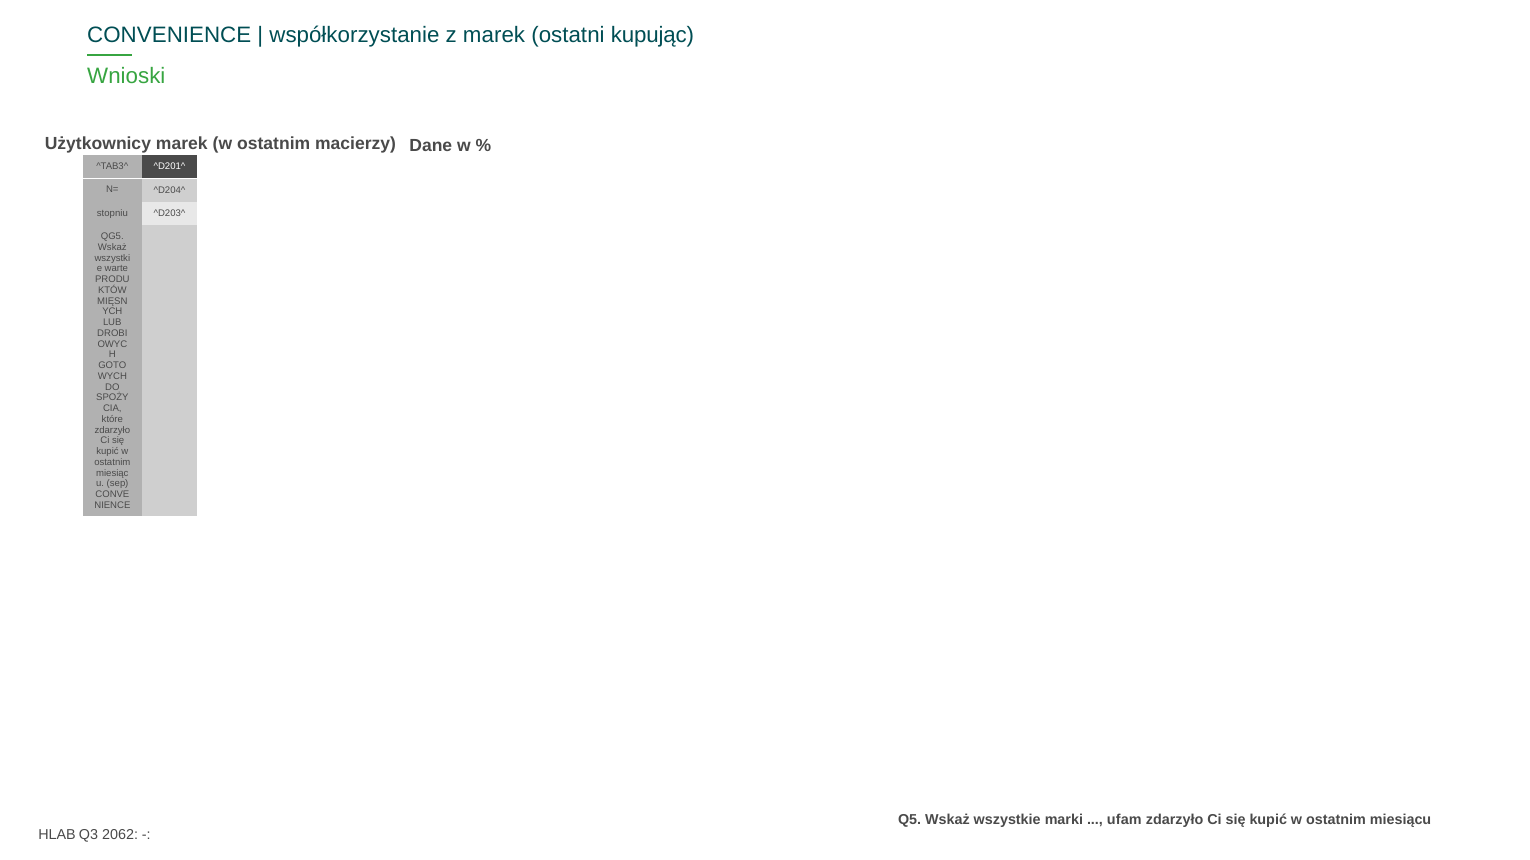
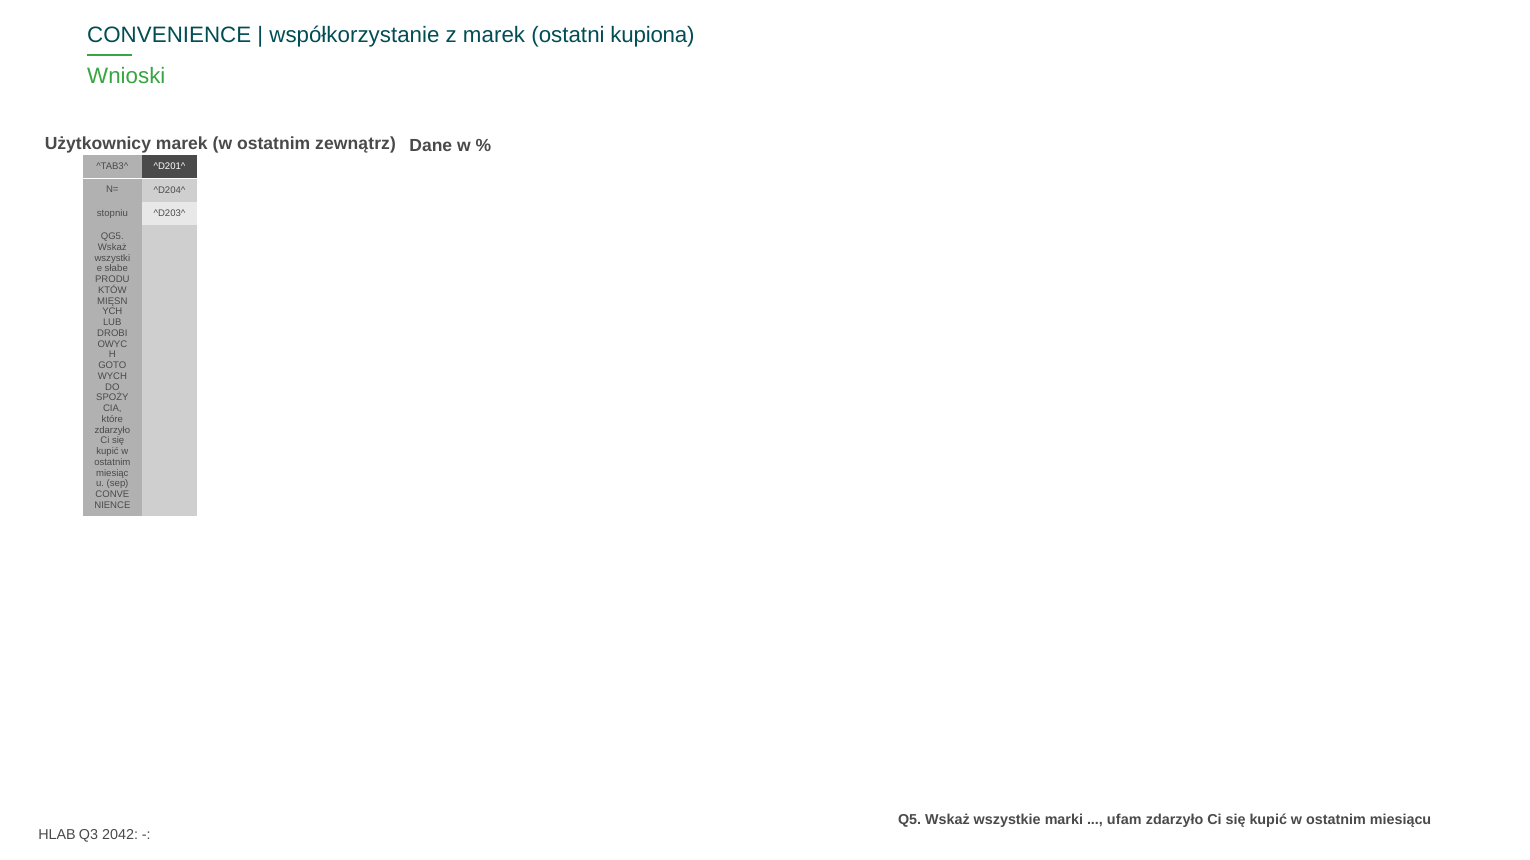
kupując: kupując -> kupiona
macierzy: macierzy -> zewnątrz
warte: warte -> słabe
2062: 2062 -> 2042
